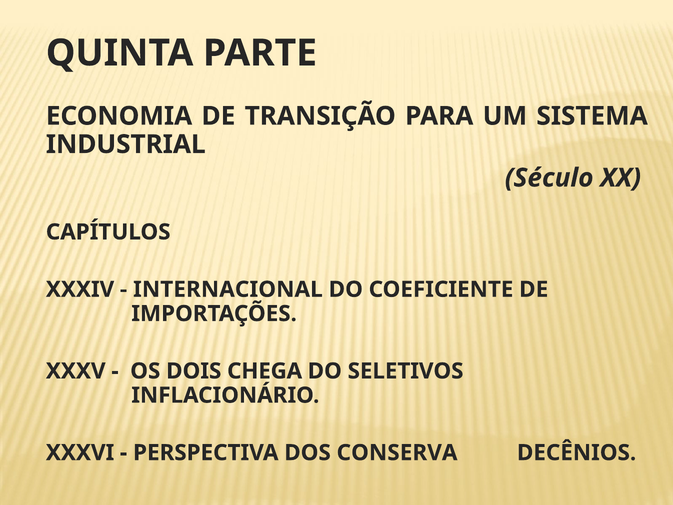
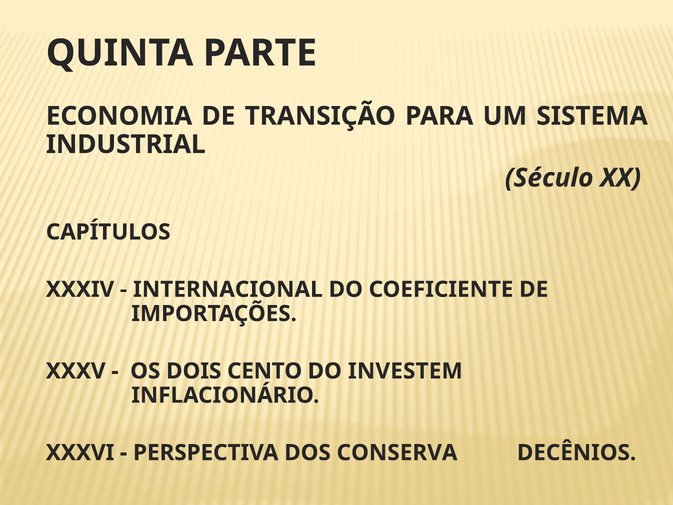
CHEGA: CHEGA -> CENTO
SELETIVOS: SELETIVOS -> INVESTEM
